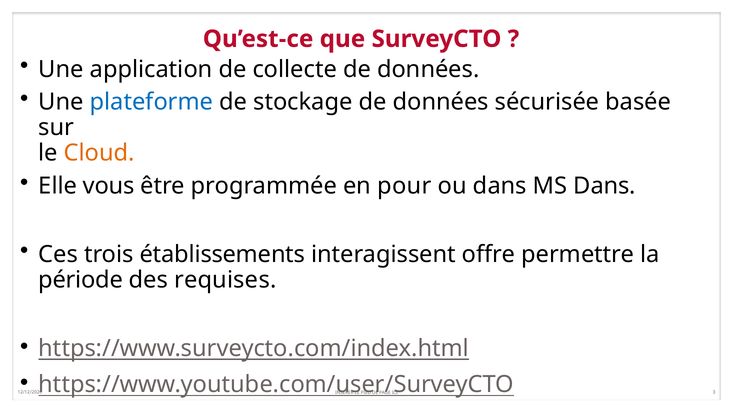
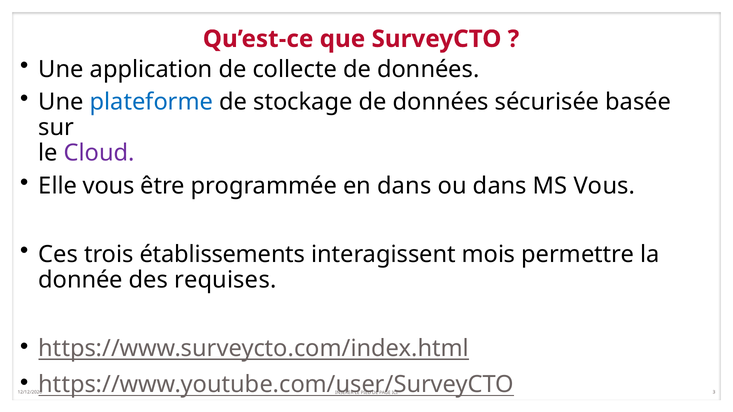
Cloud colour: orange -> purple
en pour: pour -> dans
MS Dans: Dans -> Vous
offre: offre -> mois
période: période -> donnée
